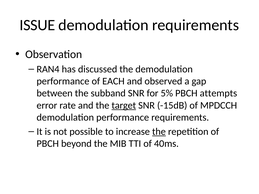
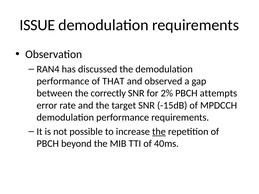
EACH: EACH -> THAT
subband: subband -> correctly
5%: 5% -> 2%
target underline: present -> none
